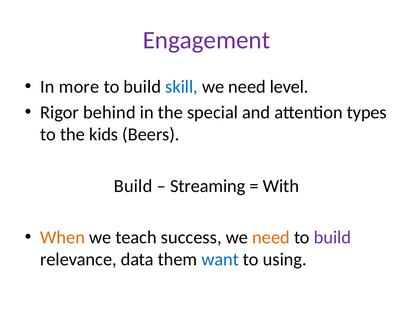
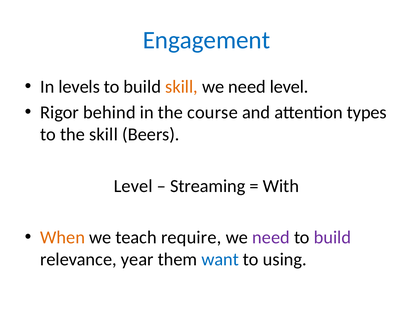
Engagement colour: purple -> blue
more: more -> levels
skill at (182, 87) colour: blue -> orange
special: special -> course
the kids: kids -> skill
Build at (133, 186): Build -> Level
success: success -> require
need at (271, 237) colour: orange -> purple
data: data -> year
